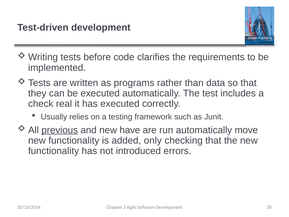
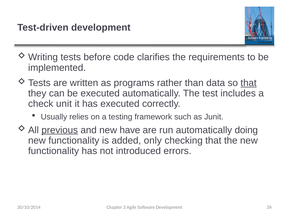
that at (249, 83) underline: none -> present
real: real -> unit
move: move -> doing
